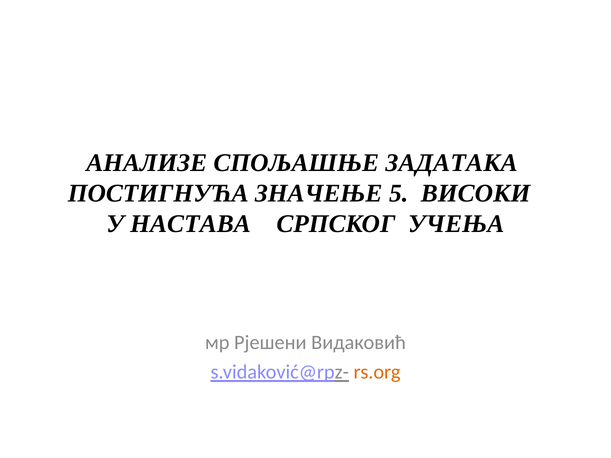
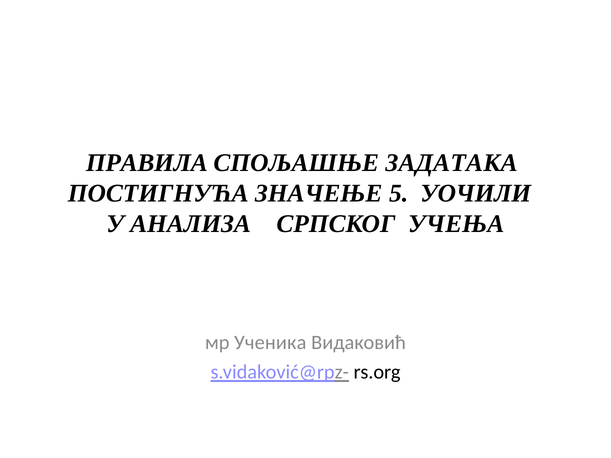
АНАЛИЗЕ: АНАЛИЗЕ -> ПРАВИЛА
ВИСОКИ: ВИСОКИ -> УОЧИЛИ
НАСТАВА: НАСТАВА -> АНАЛИЗА
Рјешени: Рјешени -> Ученика
rs.org colour: orange -> black
